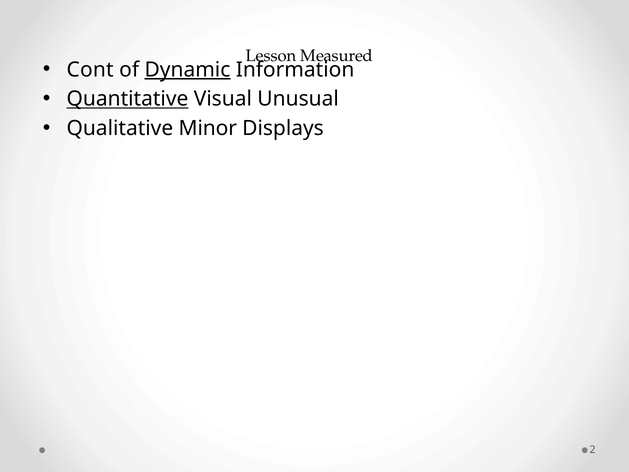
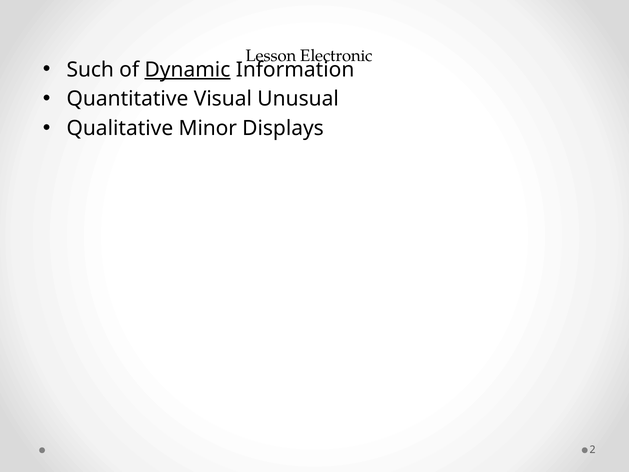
Measured: Measured -> Electronic
Cont: Cont -> Such
Quantitative underline: present -> none
